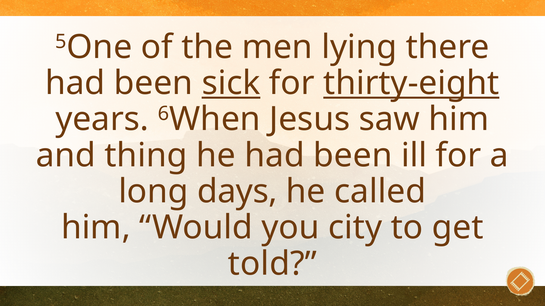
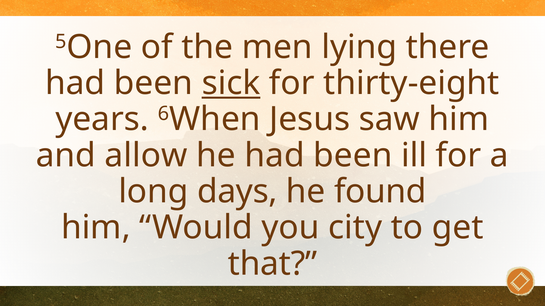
thirty-eight underline: present -> none
thing: thing -> allow
called: called -> found
told: told -> that
